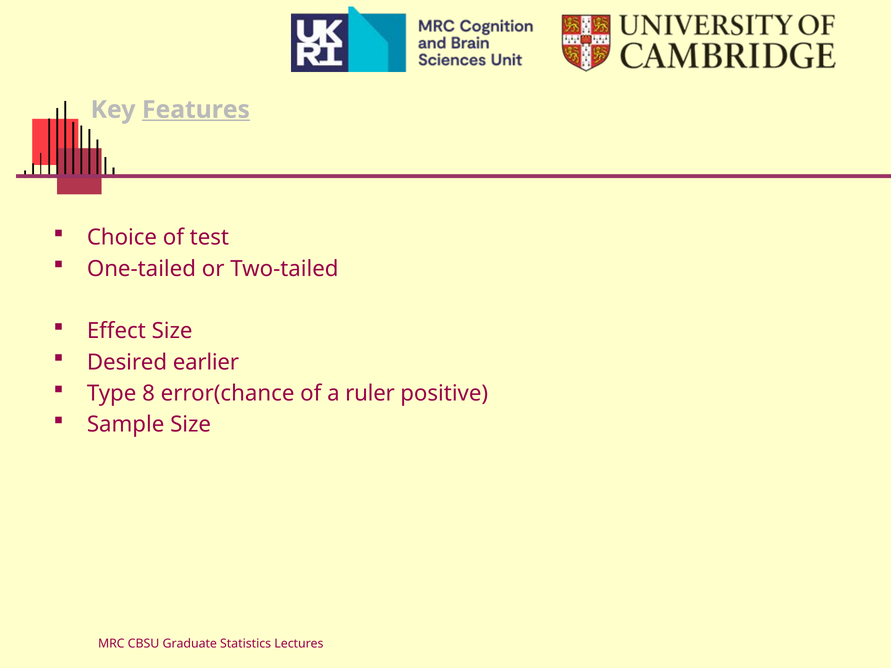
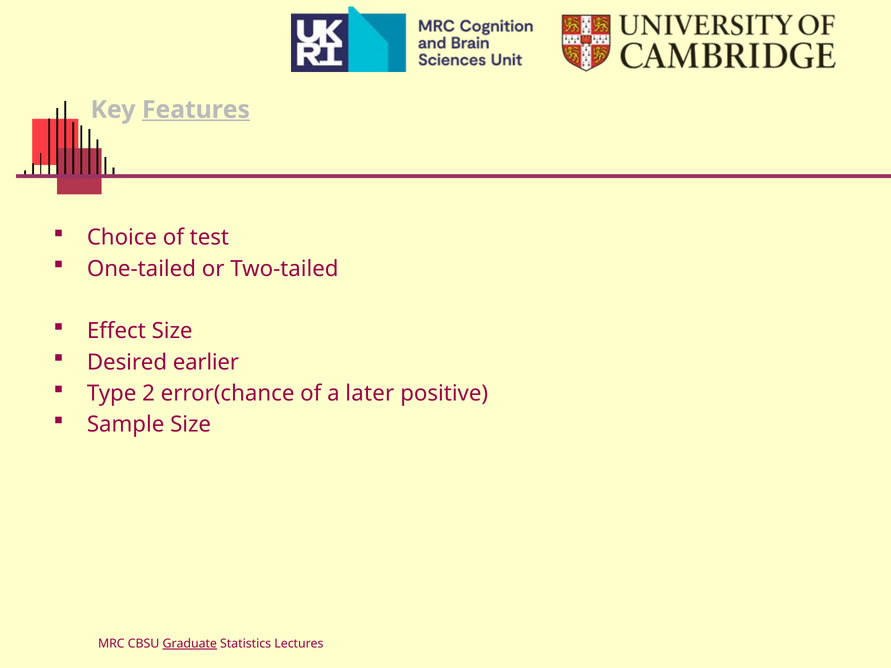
8: 8 -> 2
ruler: ruler -> later
Graduate underline: none -> present
